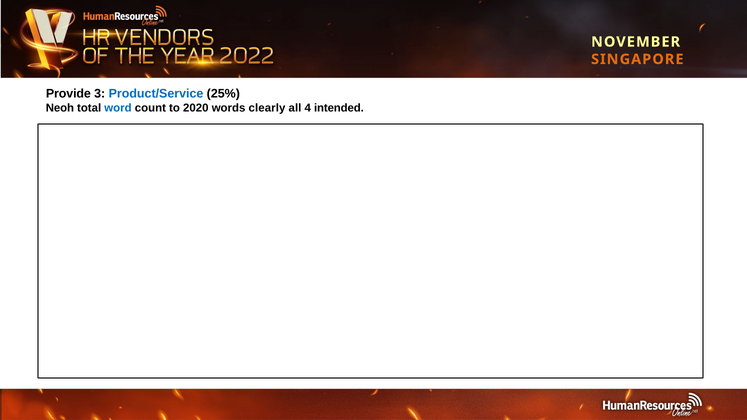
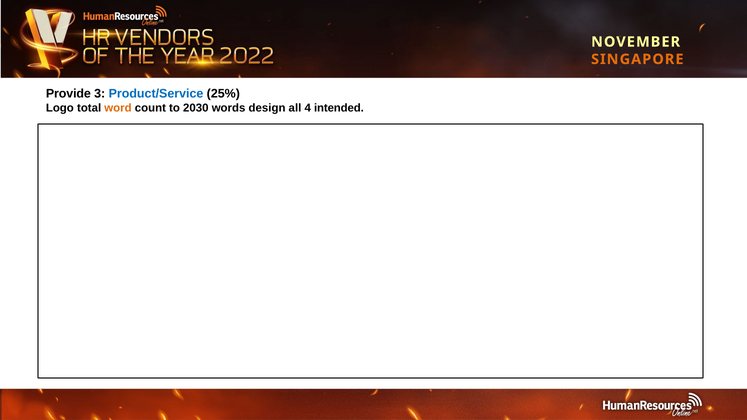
Neoh: Neoh -> Logo
word colour: blue -> orange
2020: 2020 -> 2030
clearly: clearly -> design
